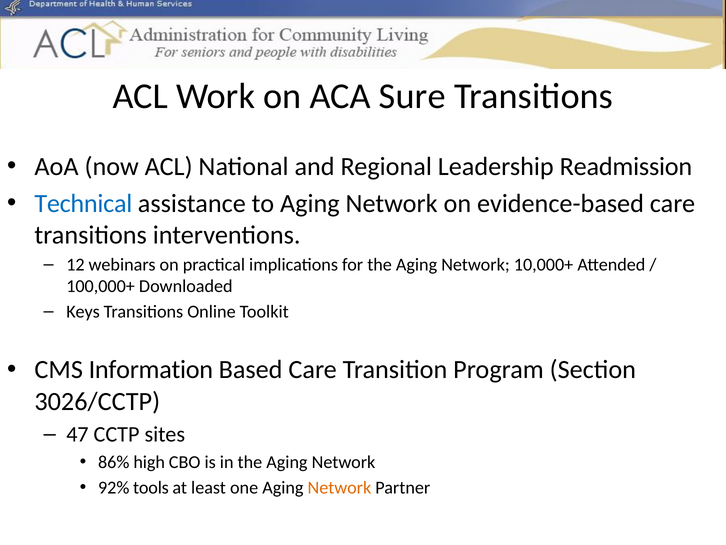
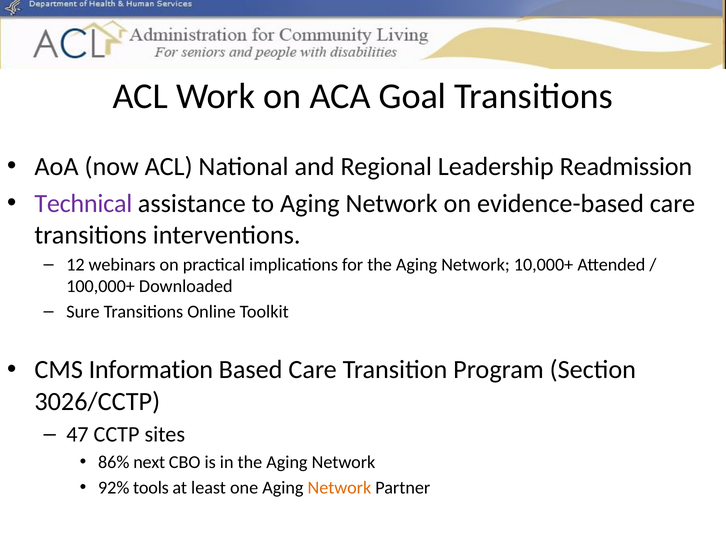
Sure: Sure -> Goal
Technical colour: blue -> purple
Keys: Keys -> Sure
high: high -> next
